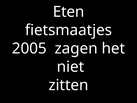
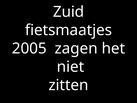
Eten: Eten -> Zuid
